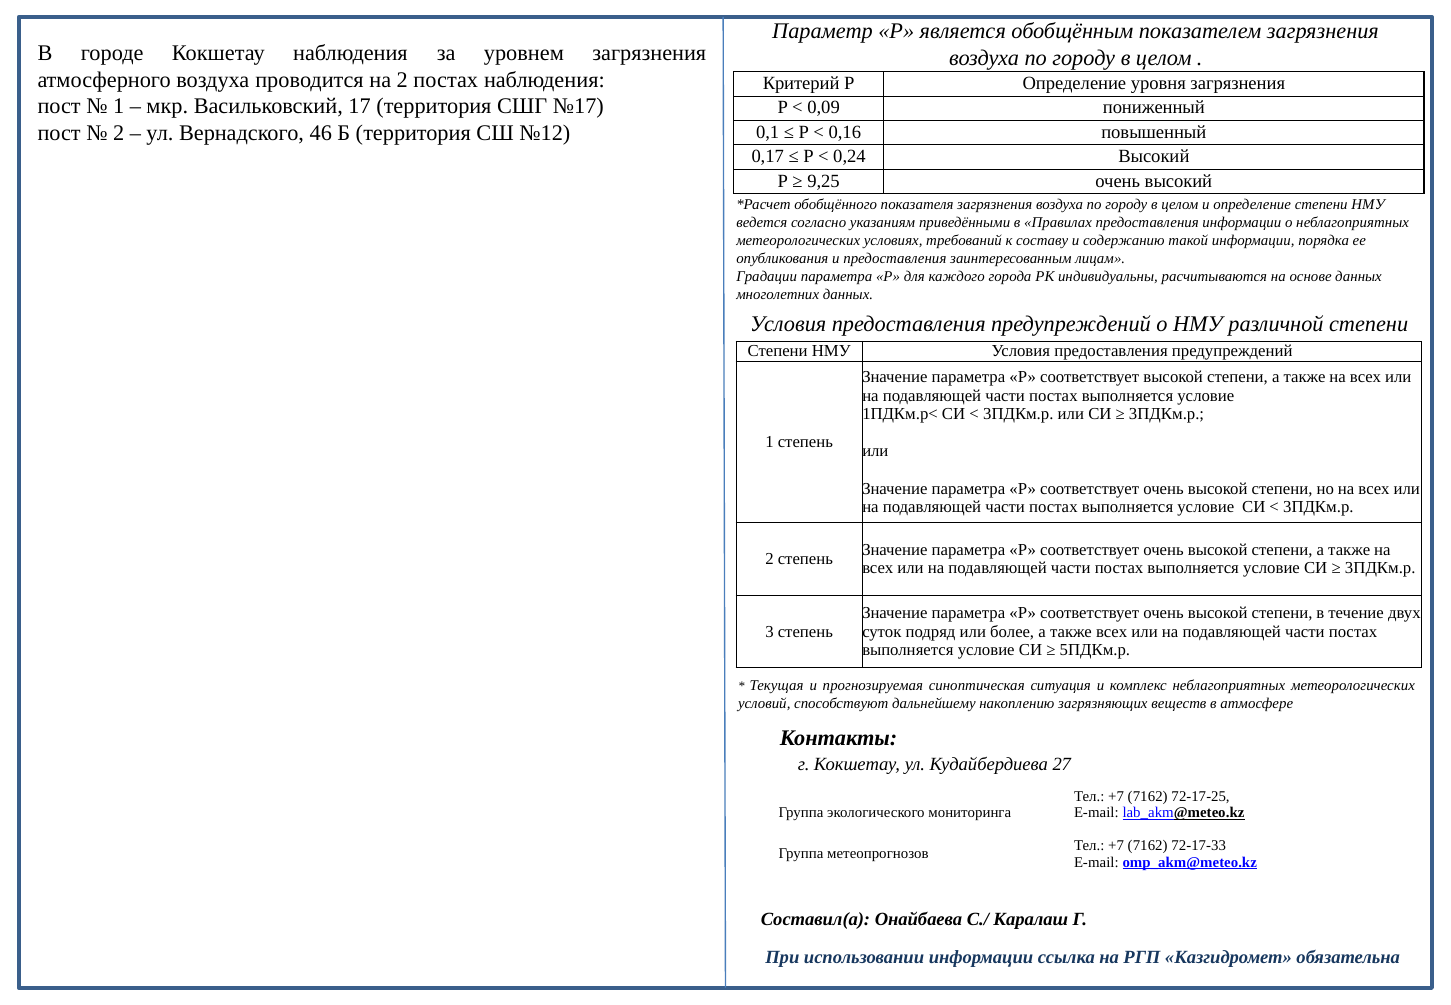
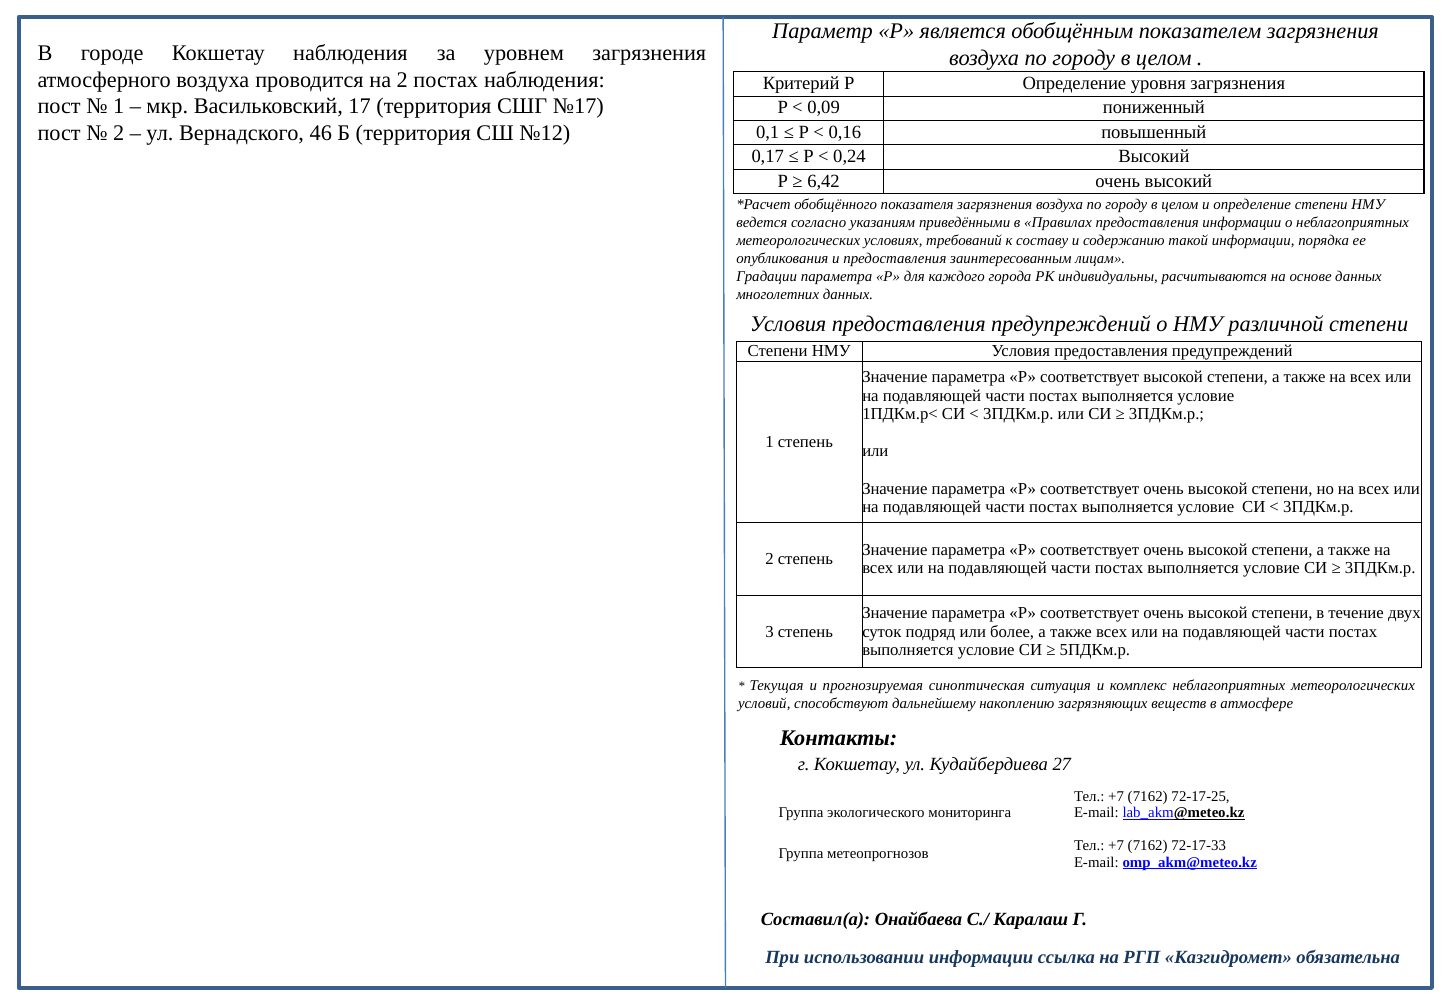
9,25: 9,25 -> 6,42
